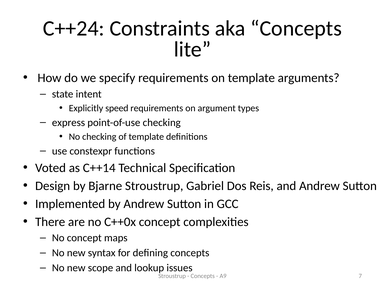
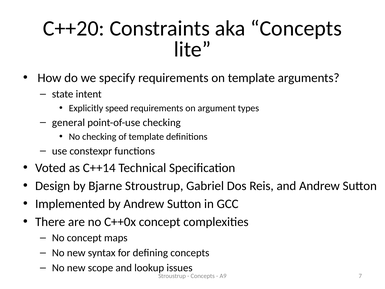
C++24: C++24 -> C++20
express: express -> general
